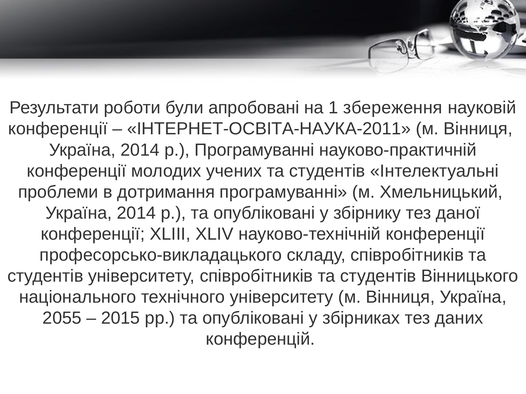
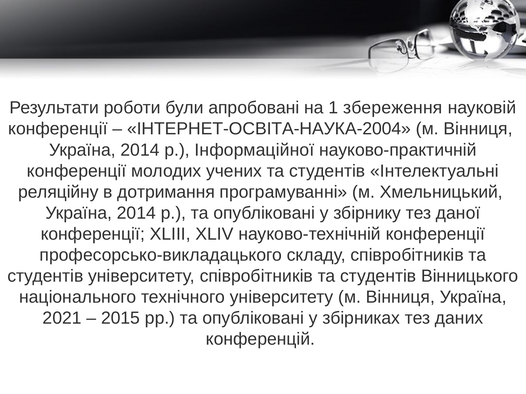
ІНТЕРНЕТ-ОСВІТА-НАУКА-2011: ІНТЕРНЕТ-ОСВІТА-НАУКА-2011 -> ІНТЕРНЕТ-ОСВІТА-НАУКА-2004
р Програмуванні: Програмуванні -> Інформаційної
проблеми: проблеми -> реляційну
2055: 2055 -> 2021
